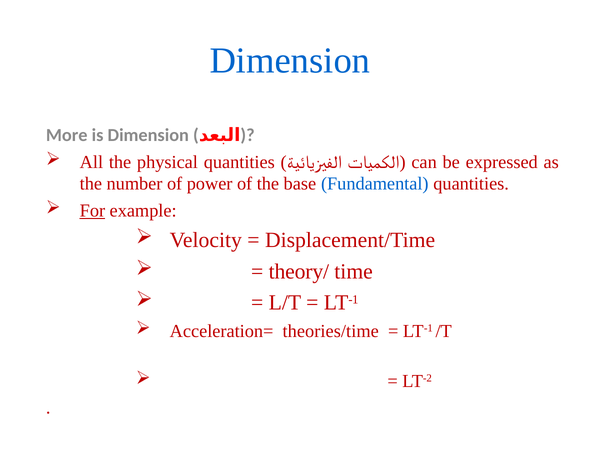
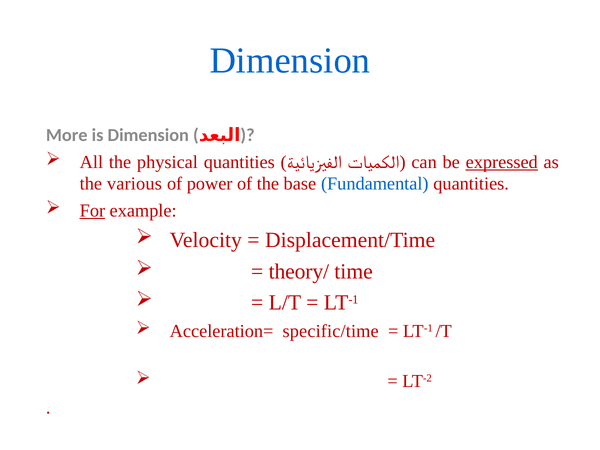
expressed underline: none -> present
number: number -> various
theories/time: theories/time -> specific/time
